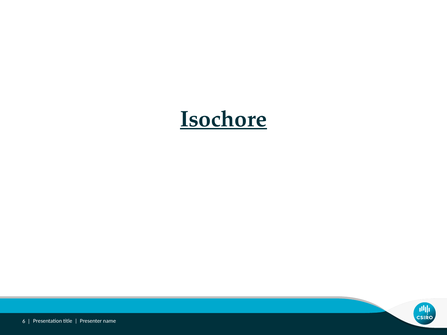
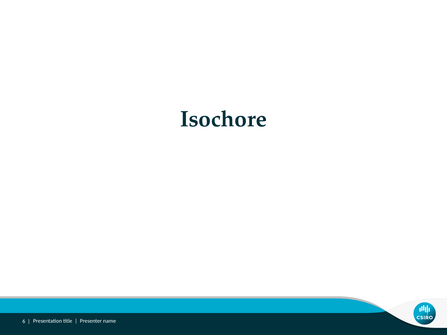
Isochore underline: present -> none
